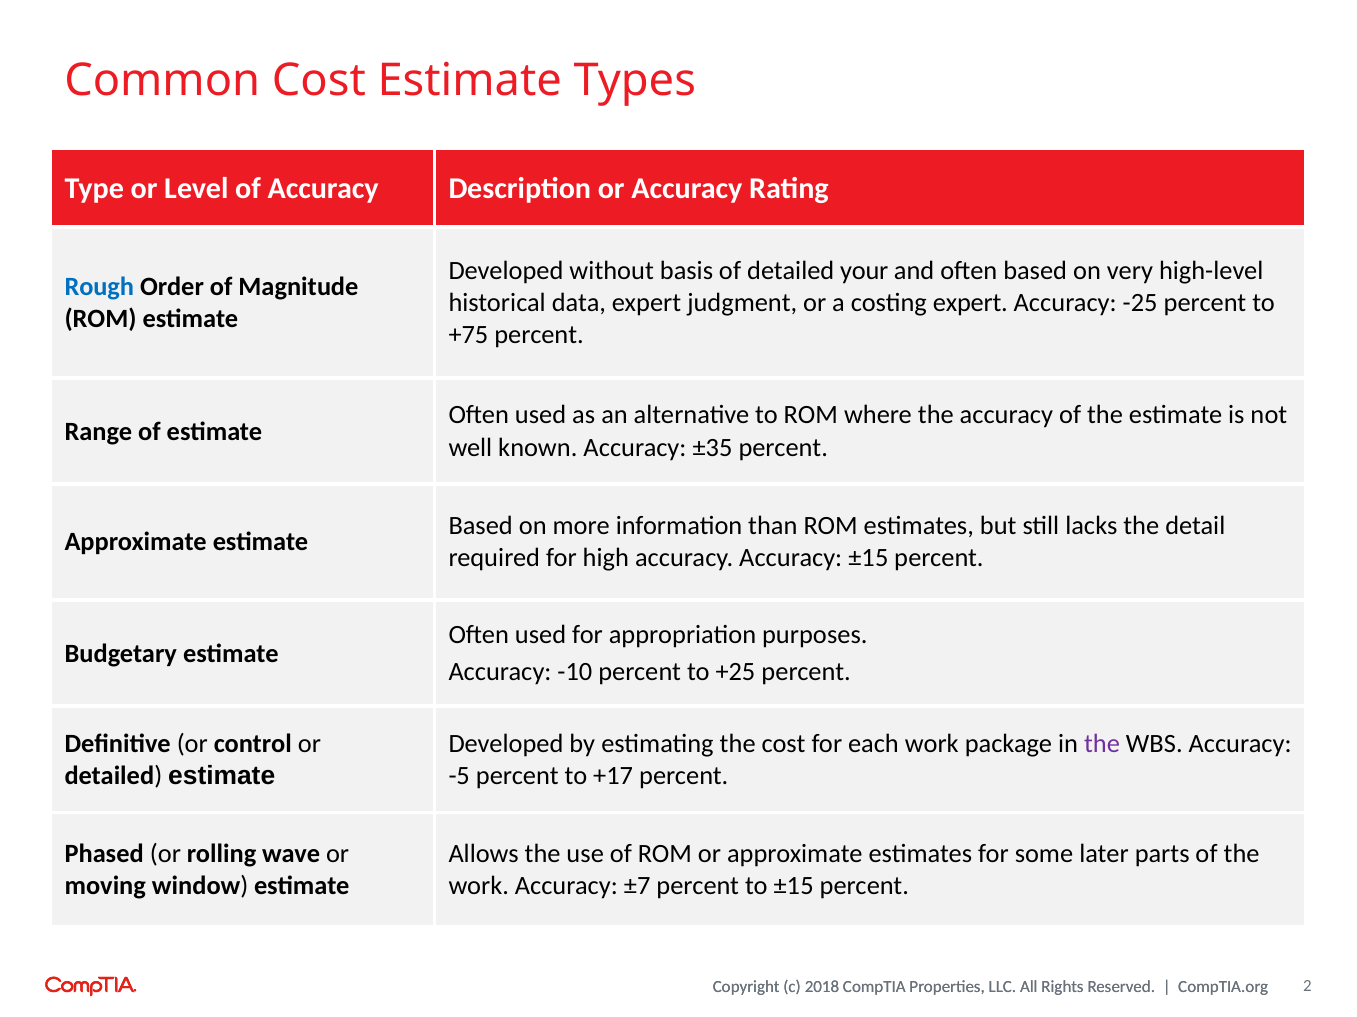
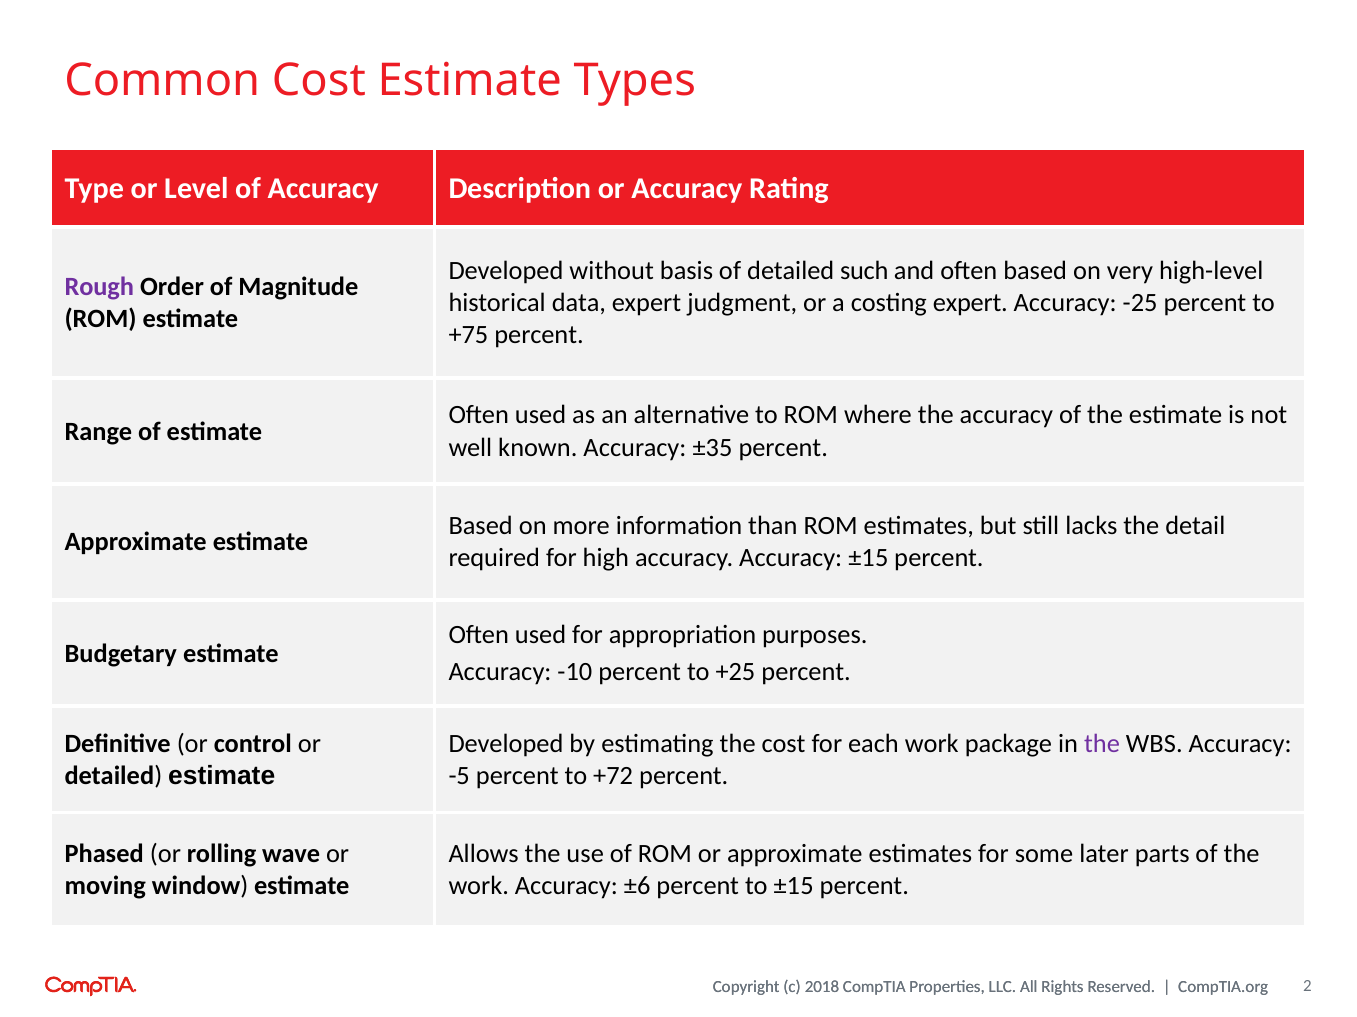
your: your -> such
Rough colour: blue -> purple
+17: +17 -> +72
±7: ±7 -> ±6
